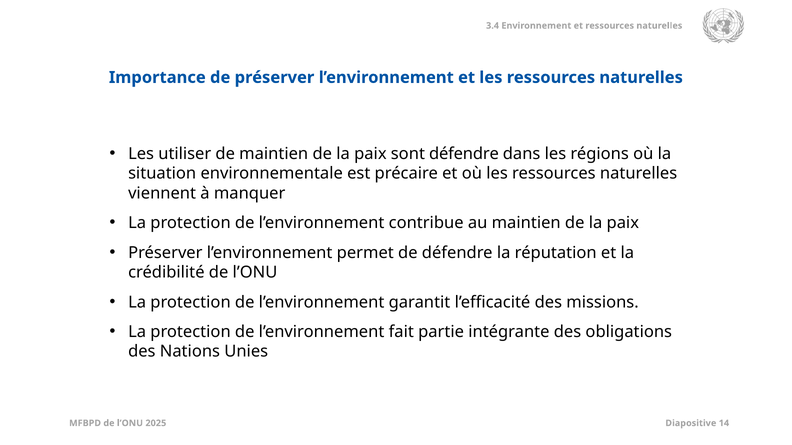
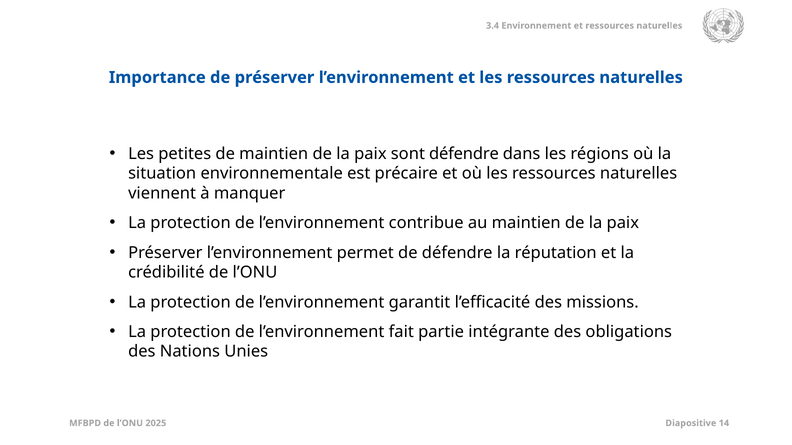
utiliser: utiliser -> petites
